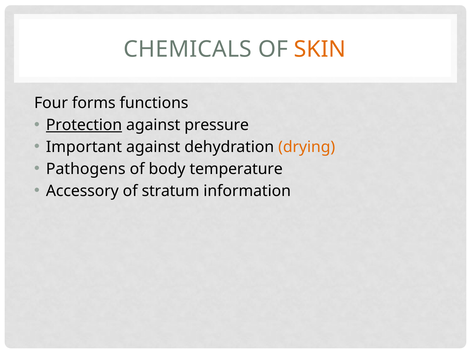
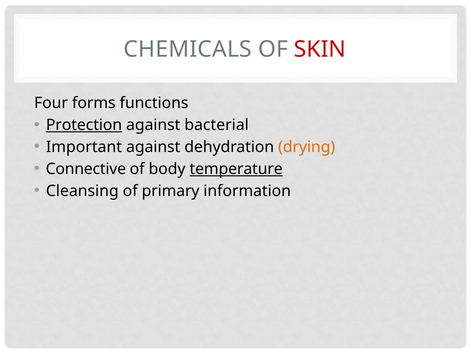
SKIN colour: orange -> red
pressure: pressure -> bacterial
Pathogens: Pathogens -> Connective
temperature underline: none -> present
Accessory: Accessory -> Cleansing
stratum: stratum -> primary
